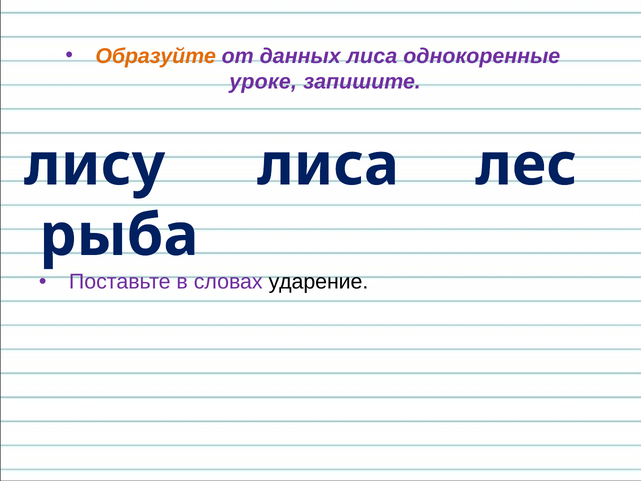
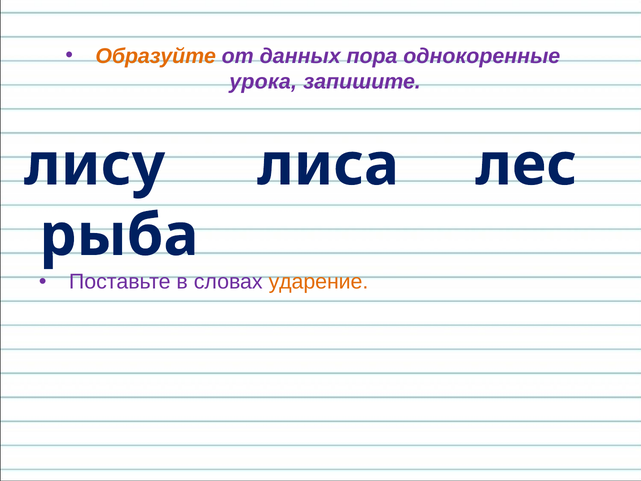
данных лиса: лиса -> пора
уроке: уроке -> урока
ударение colour: black -> orange
